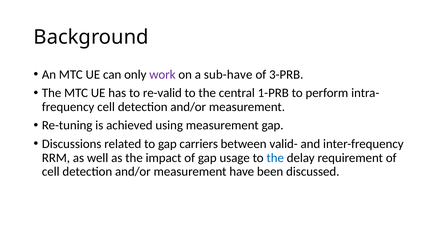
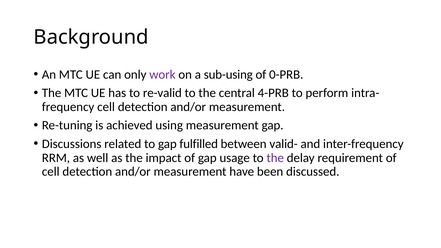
sub-have: sub-have -> sub-using
3-PRB: 3-PRB -> 0-PRB
1-PRB: 1-PRB -> 4-PRB
carriers: carriers -> fulfilled
the at (275, 158) colour: blue -> purple
